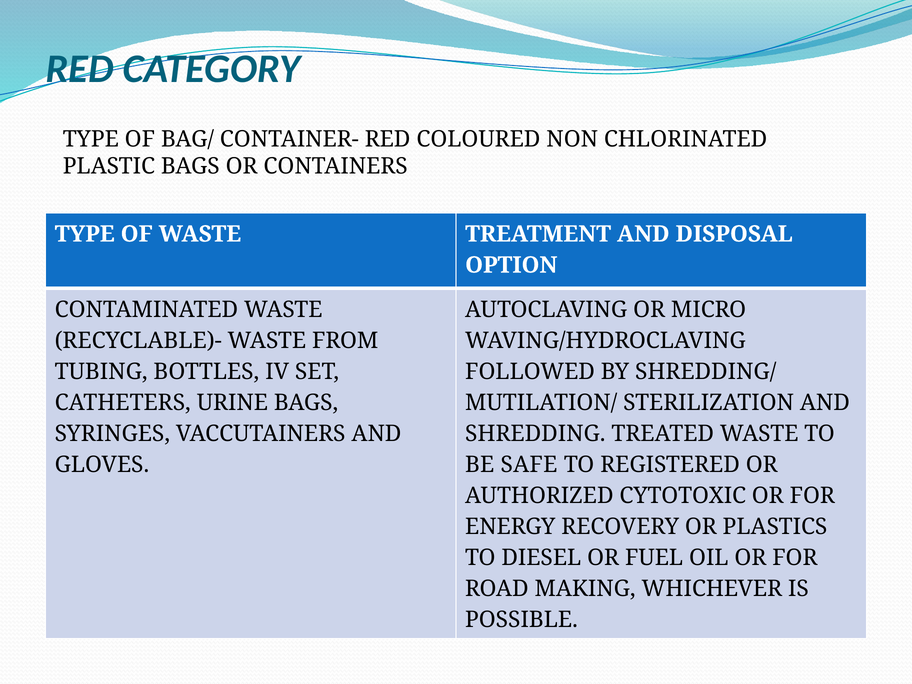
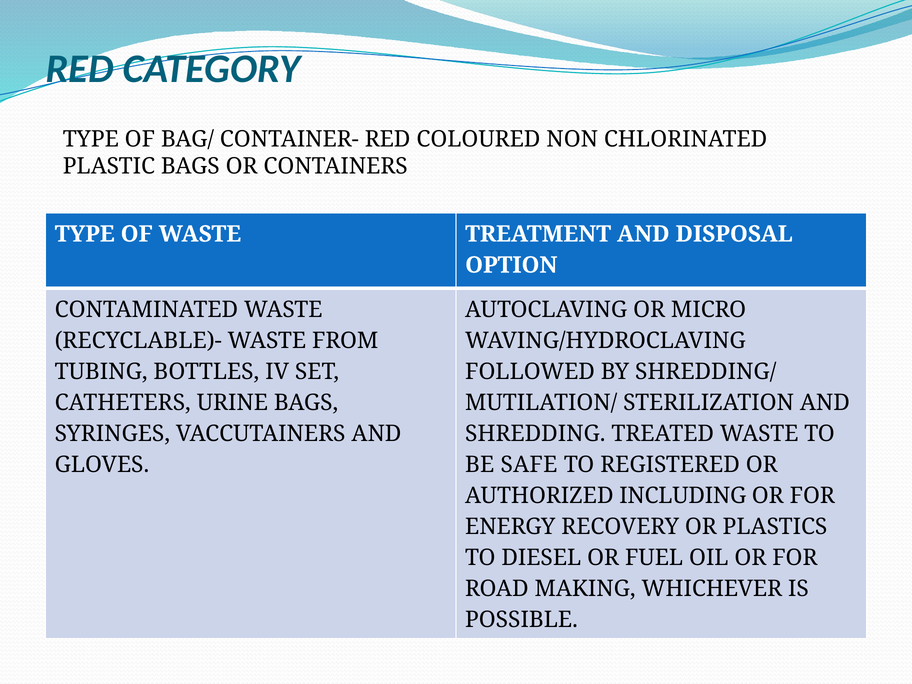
CYTOTOXIC: CYTOTOXIC -> INCLUDING
